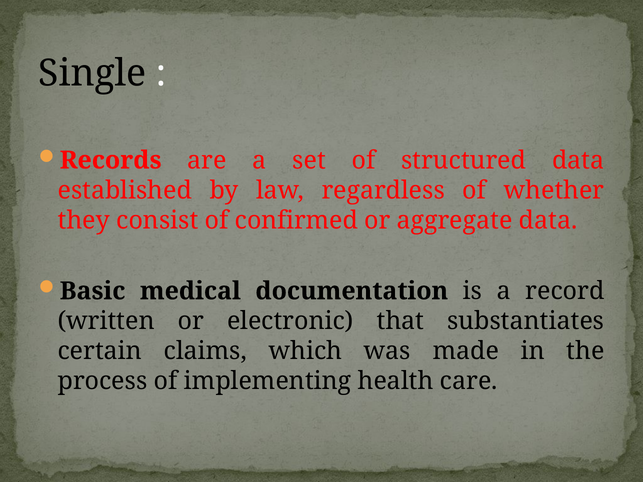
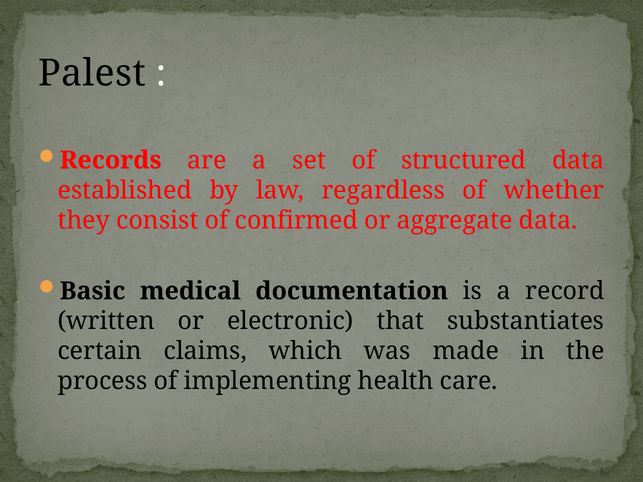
Single: Single -> Palest
